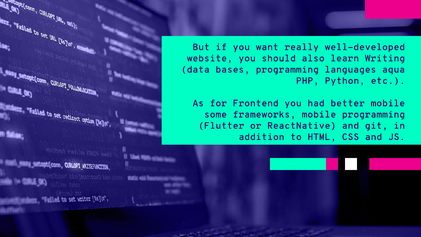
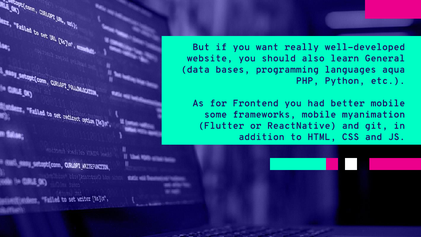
Writing: Writing -> General
mobile programming: programming -> myanimation
